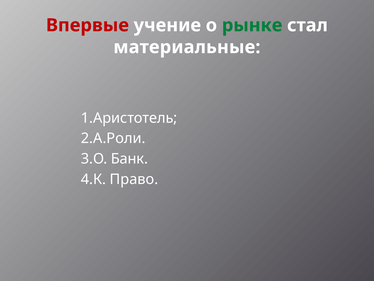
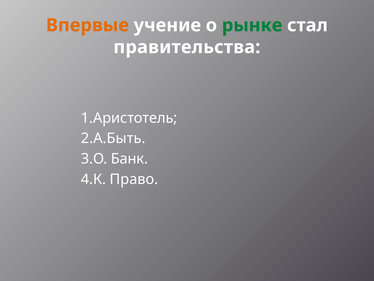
Впервые colour: red -> orange
материальные: материальные -> правительства
2.А.Роли: 2.А.Роли -> 2.А.Быть
